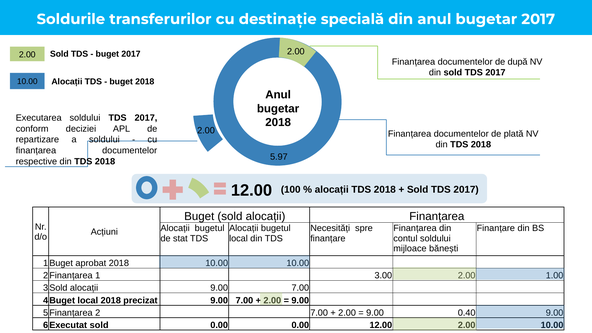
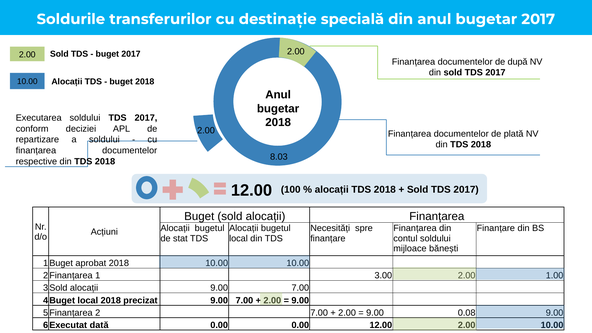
5.97: 5.97 -> 8.03
0.40: 0.40 -> 0.08
sold at (99, 325): sold -> dată
